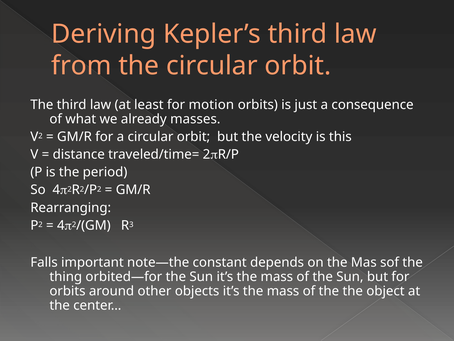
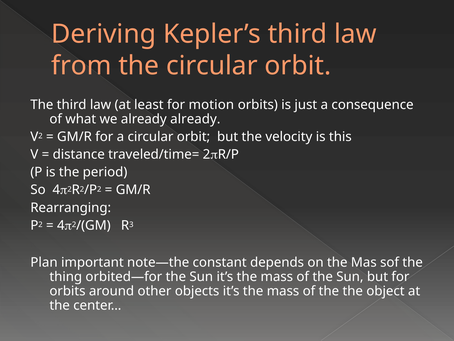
already masses: masses -> already
Falls: Falls -> Plan
